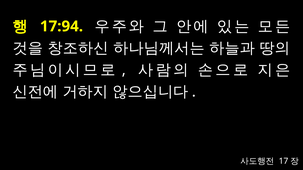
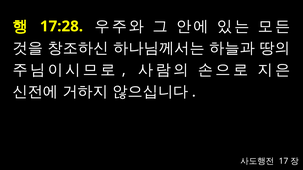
17:94: 17:94 -> 17:28
